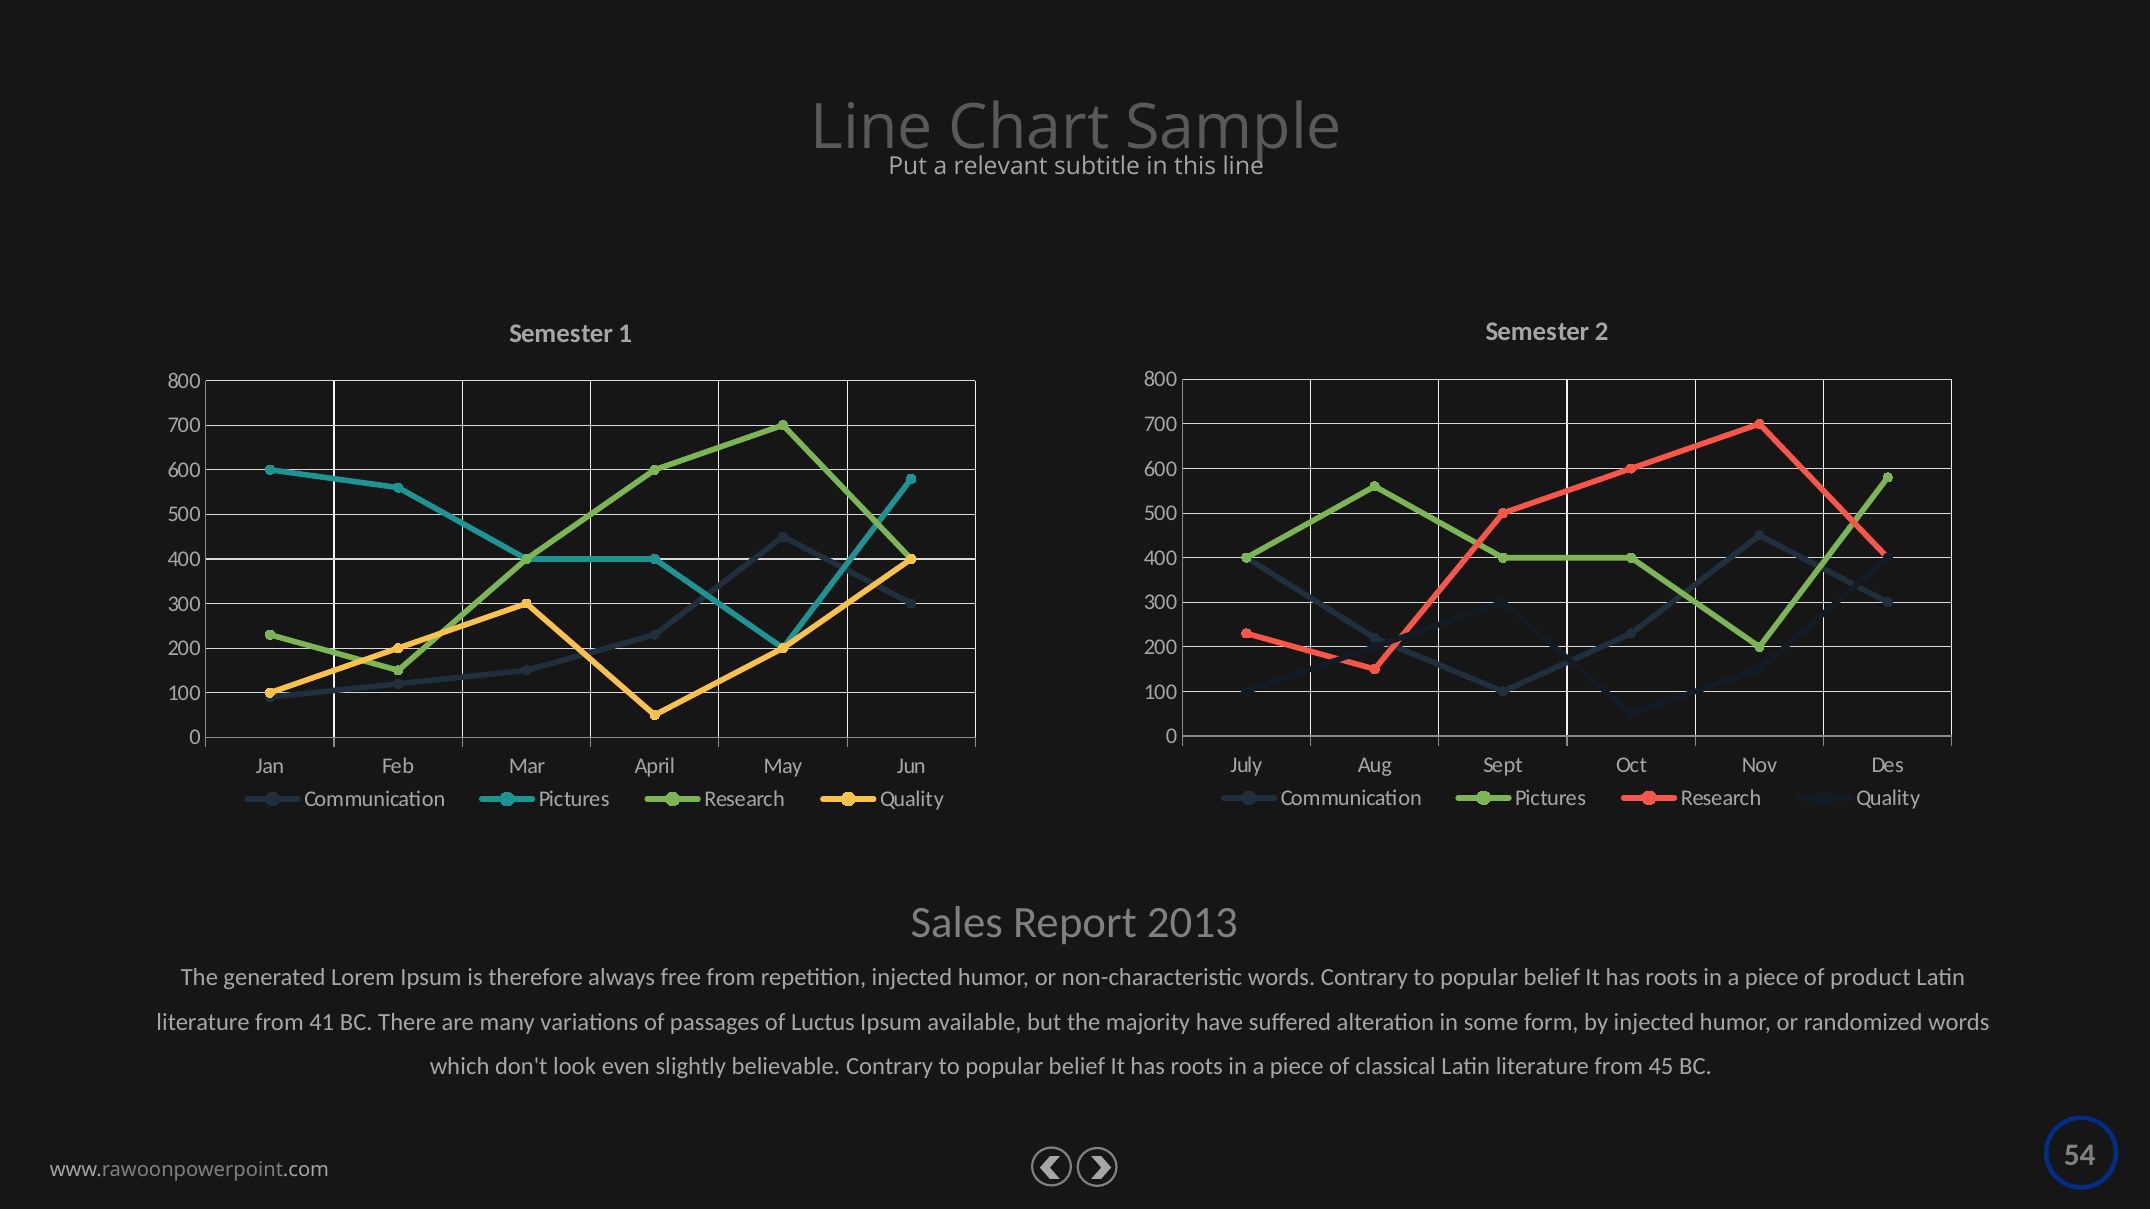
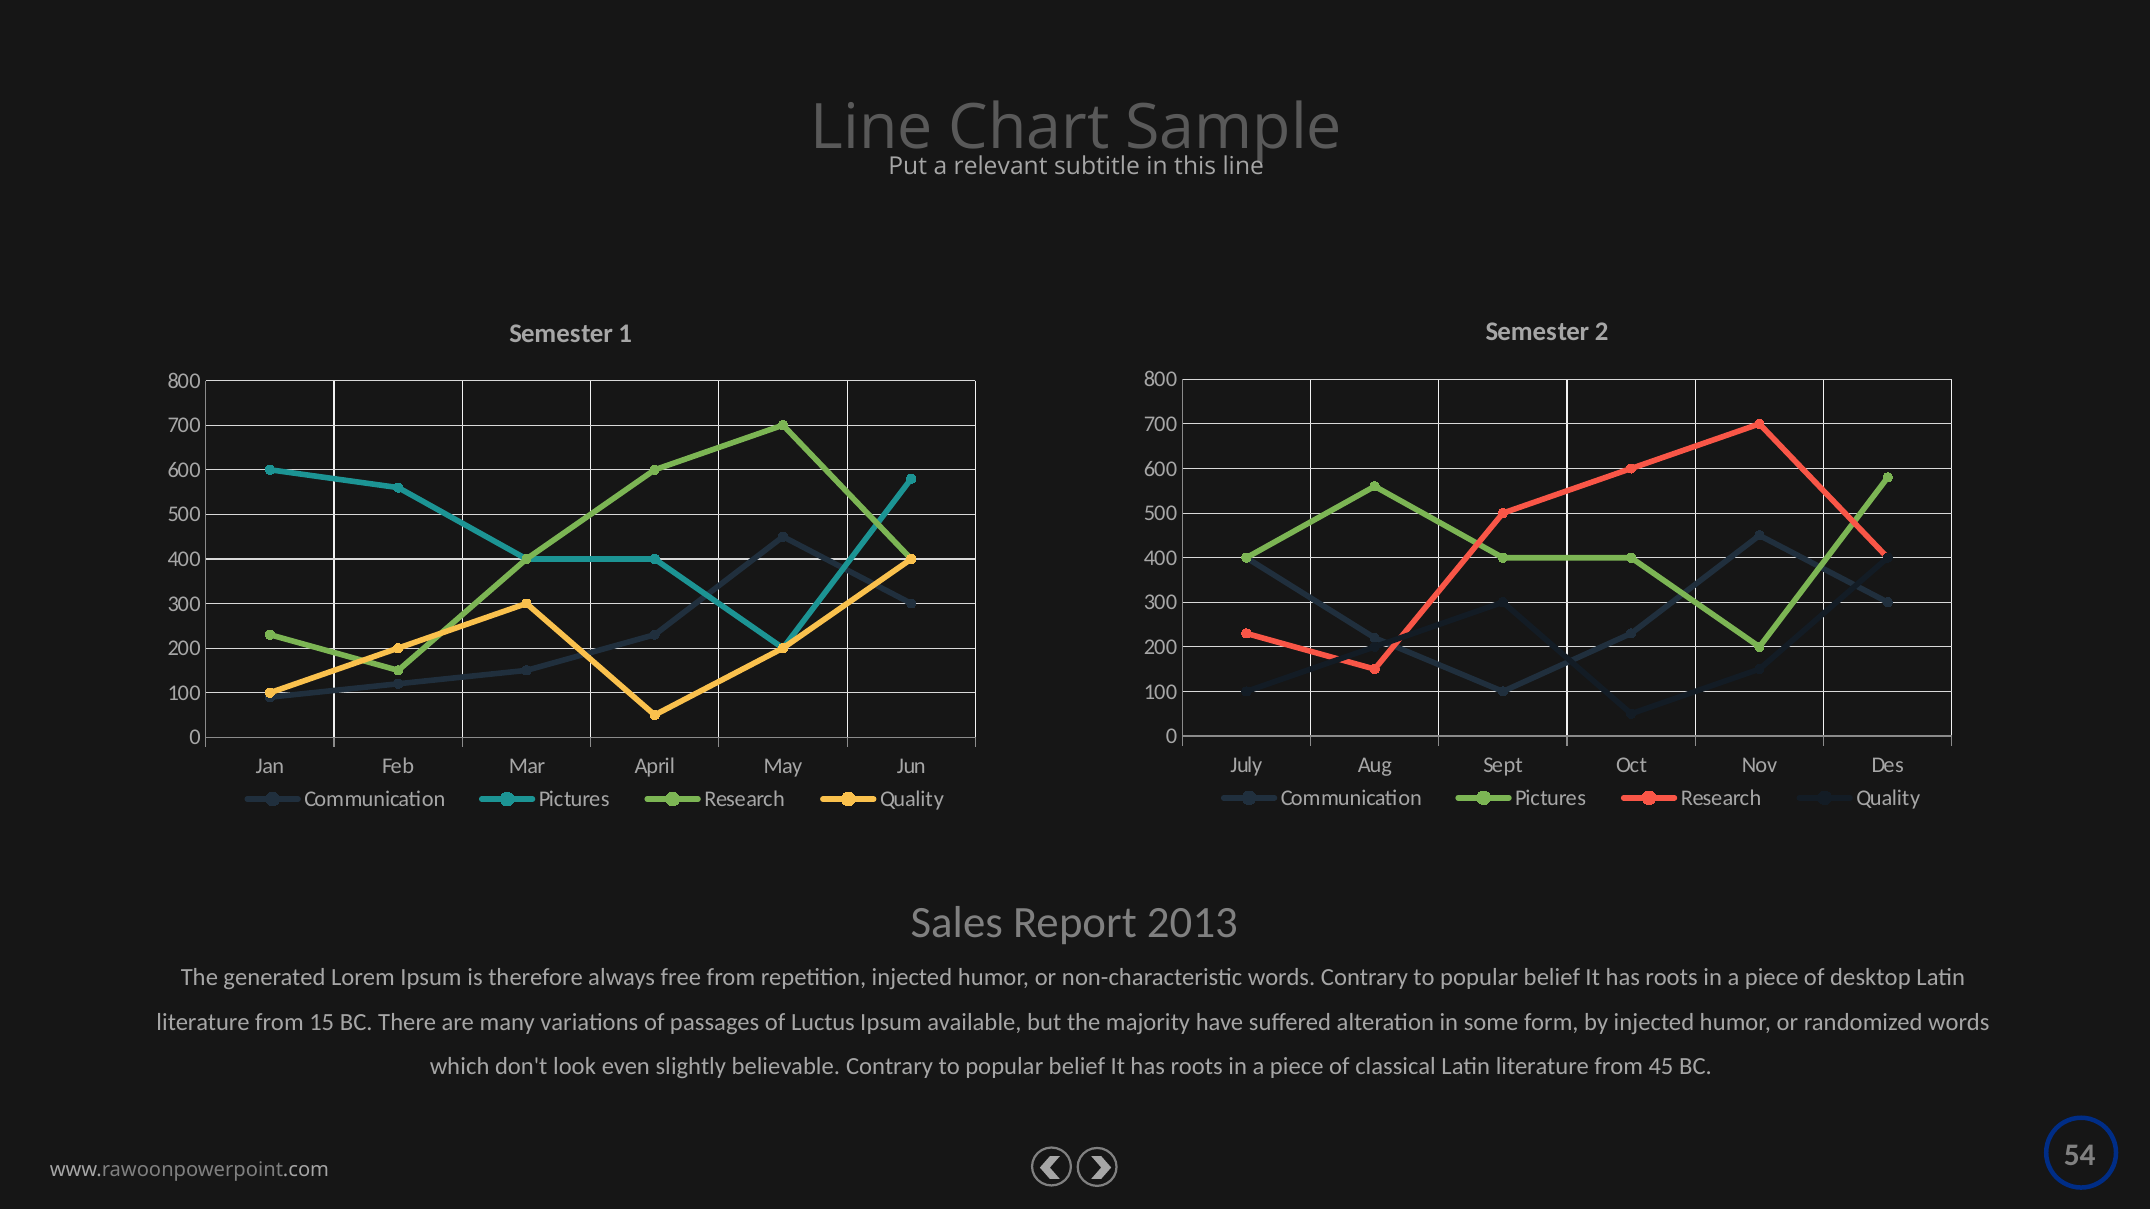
product: product -> desktop
41: 41 -> 15
